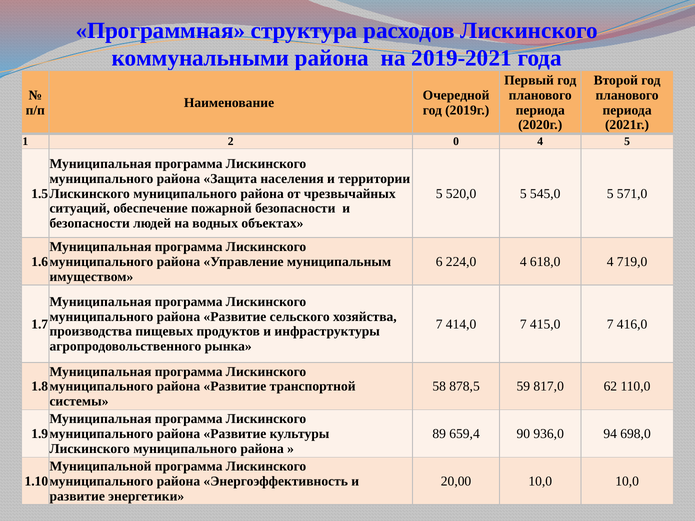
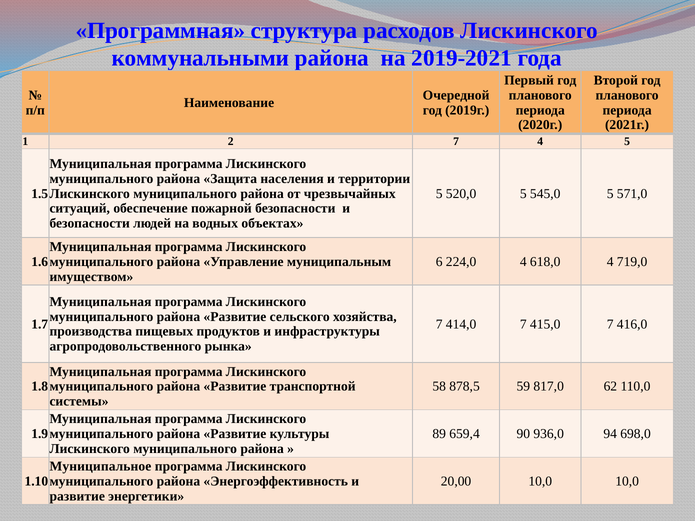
2 0: 0 -> 7
Муниципальной: Муниципальной -> Муниципальное
